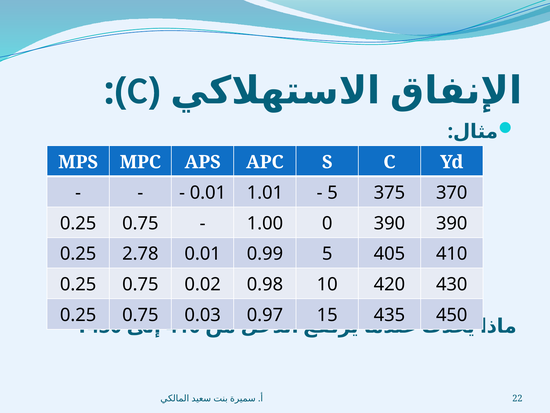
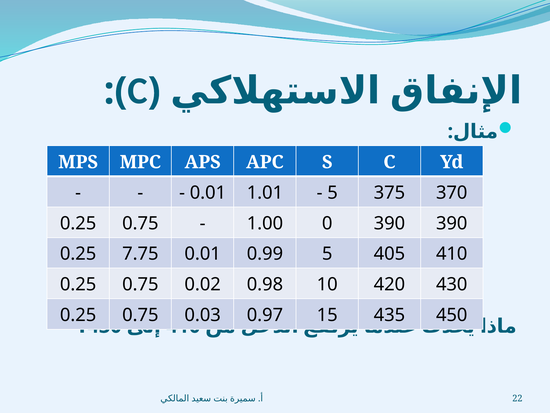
2.78: 2.78 -> 7.75
